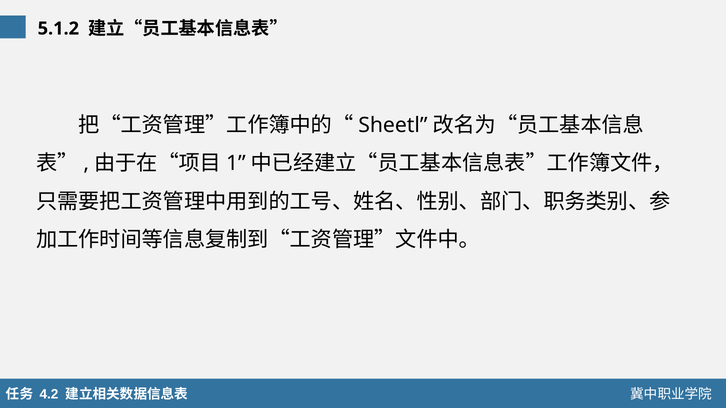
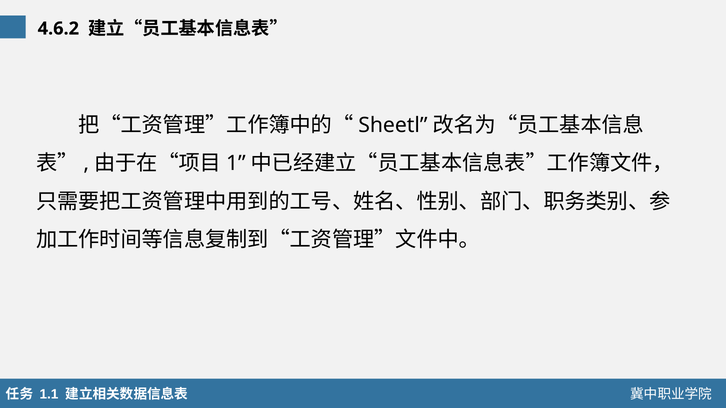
5.1.2: 5.1.2 -> 4.6.2
4.2: 4.2 -> 1.1
